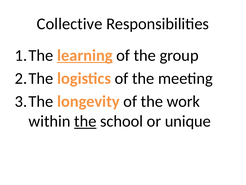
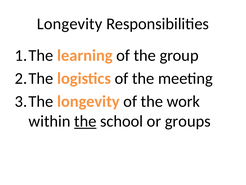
Collective at (70, 24): Collective -> Longevity
learning underline: present -> none
unique: unique -> groups
